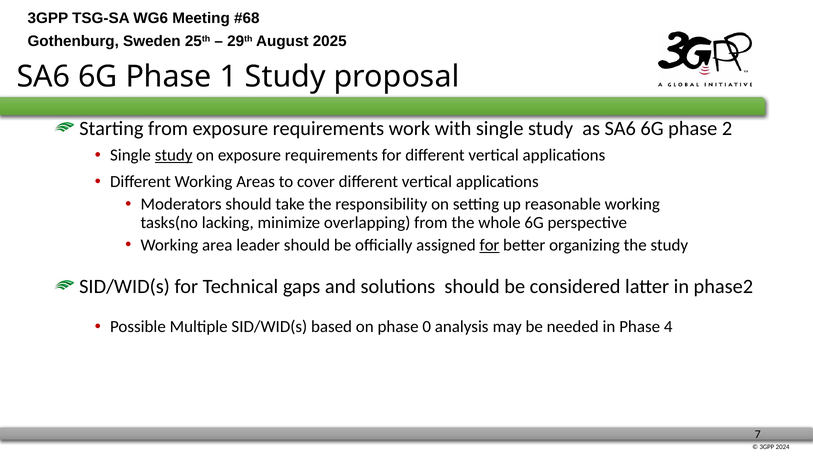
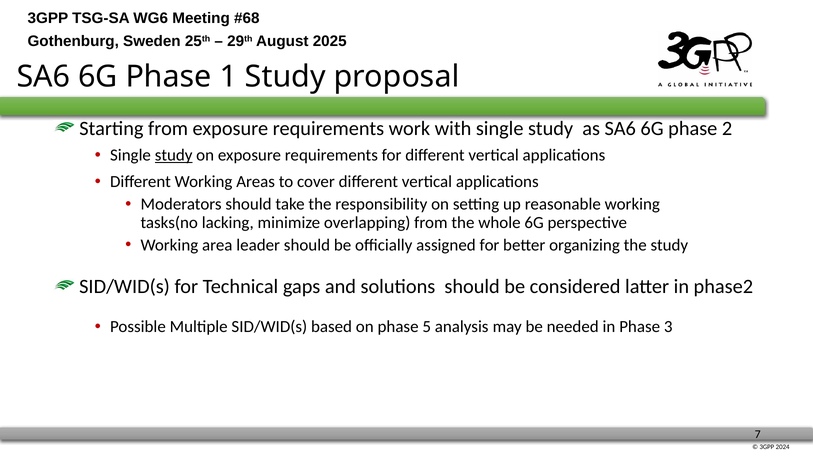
for at (489, 245) underline: present -> none
0: 0 -> 5
4: 4 -> 3
